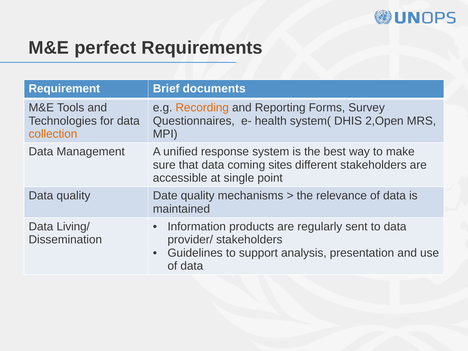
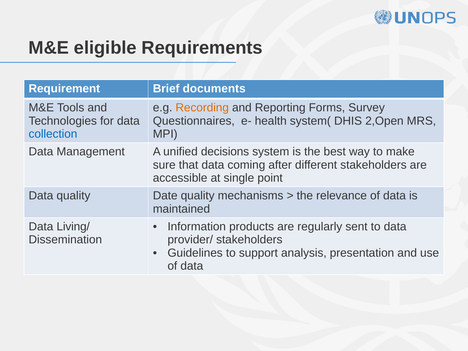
perfect: perfect -> eligible
collection colour: orange -> blue
response: response -> decisions
sites: sites -> after
